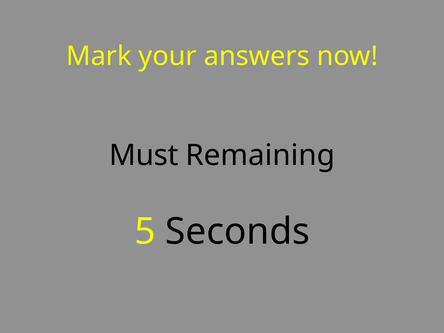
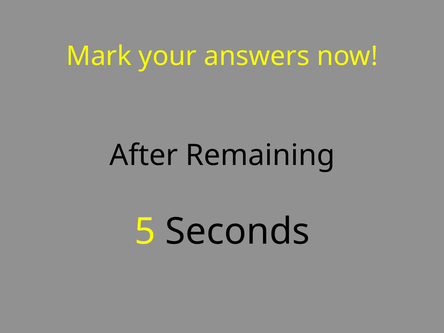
Must: Must -> After
